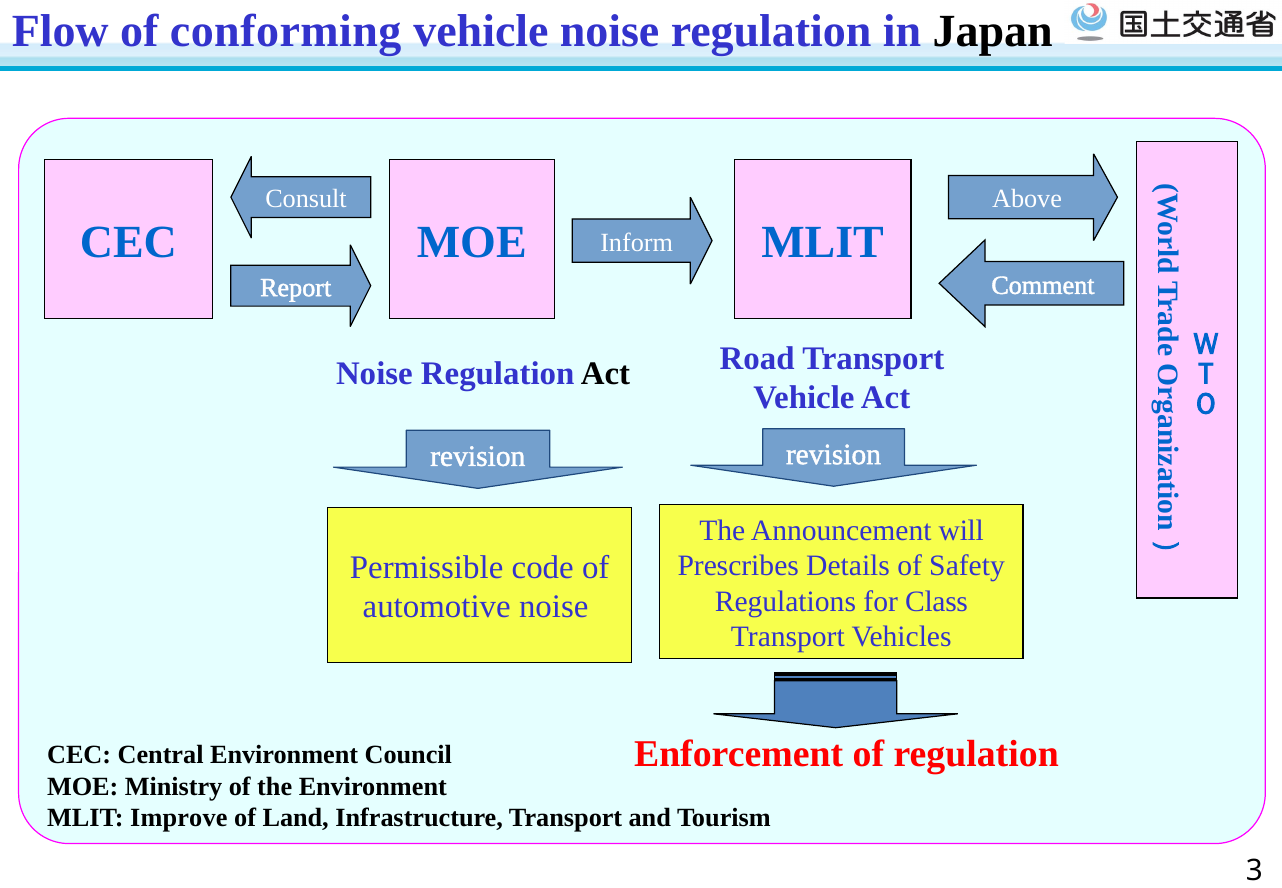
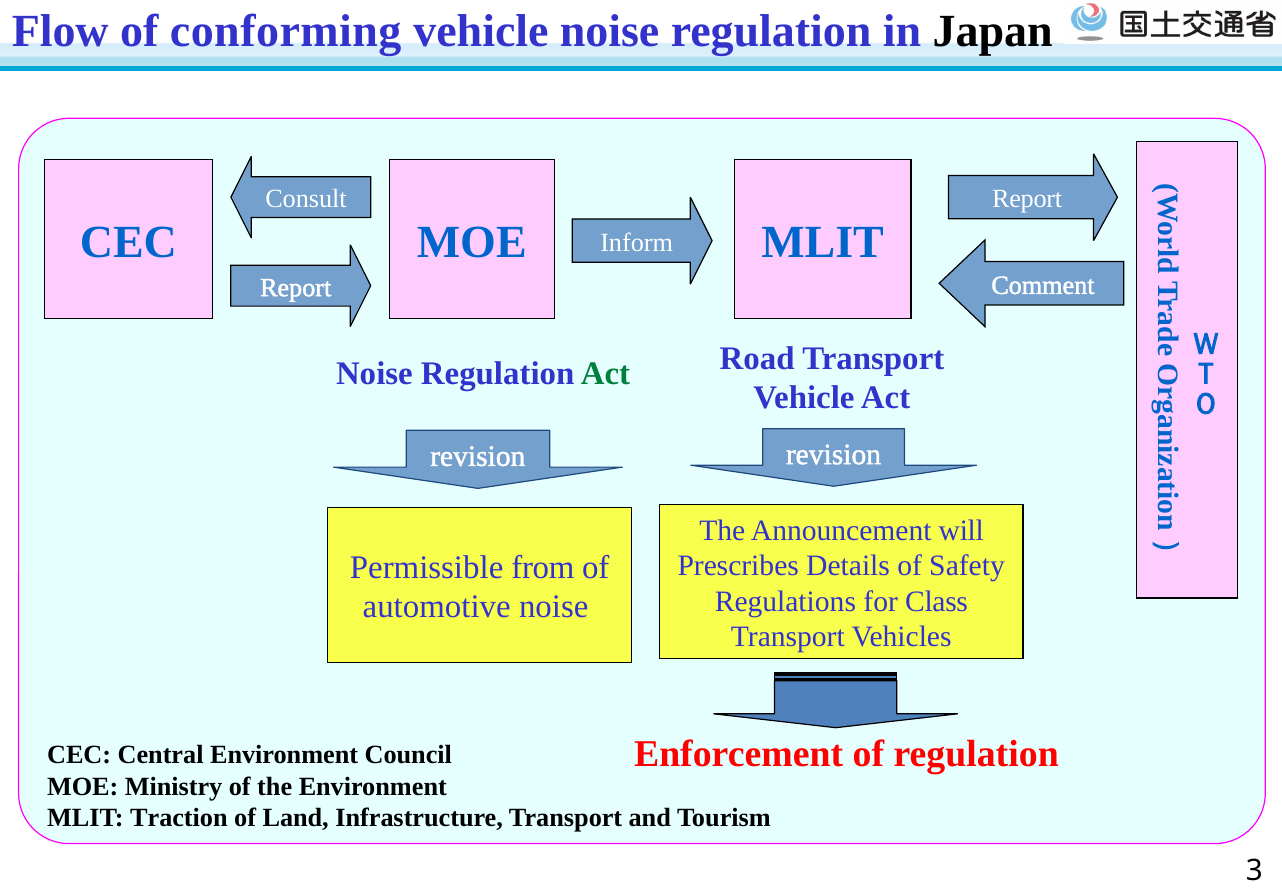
Above at (1027, 199): Above -> Report
Act at (605, 374) colour: black -> green
code: code -> from
Improve: Improve -> Traction
